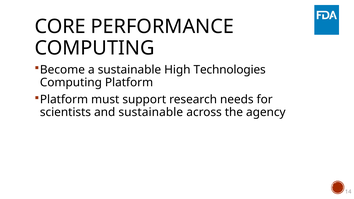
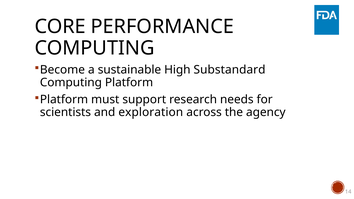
Technologies: Technologies -> Substandard
and sustainable: sustainable -> exploration
